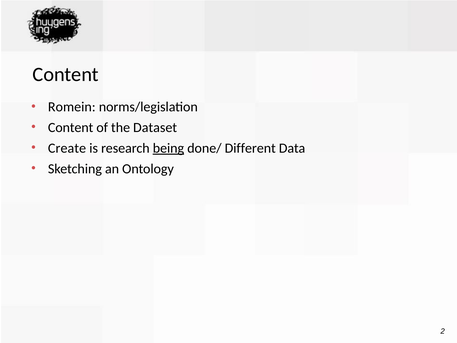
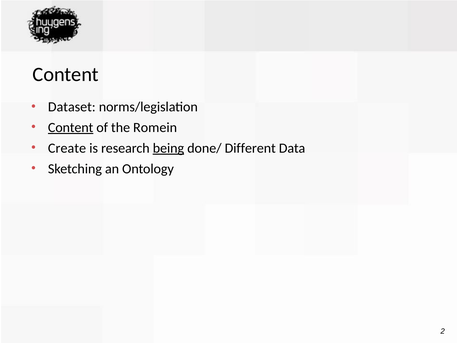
Romein: Romein -> Dataset
Content at (71, 127) underline: none -> present
Dataset: Dataset -> Romein
